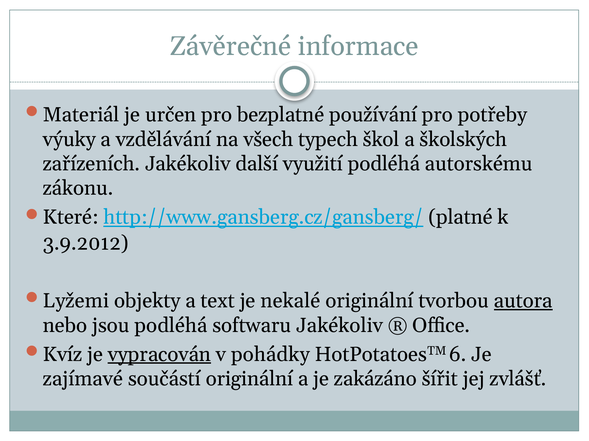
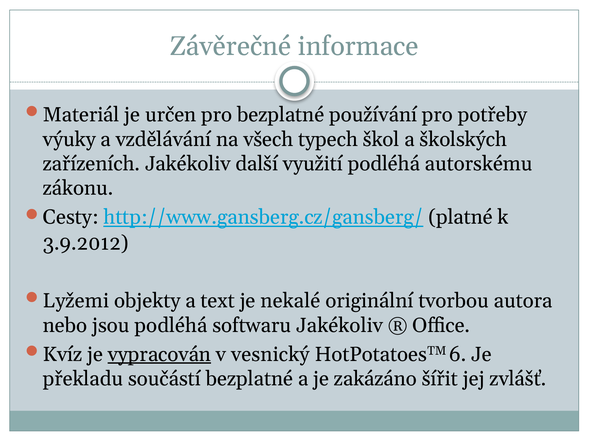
Které: Které -> Cesty
autora underline: present -> none
pohádky: pohádky -> vesnický
zajímavé: zajímavé -> překladu
součástí originální: originální -> bezplatné
